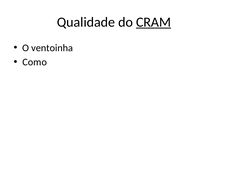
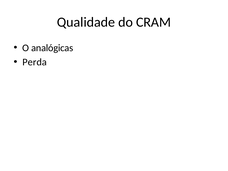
CRAM underline: present -> none
ventoinha: ventoinha -> analógicas
Como: Como -> Perda
